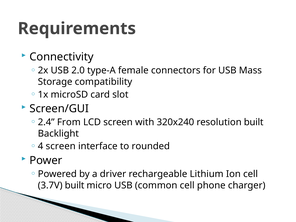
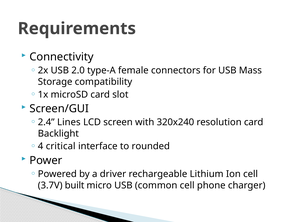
From: From -> Lines
resolution built: built -> card
4 screen: screen -> critical
